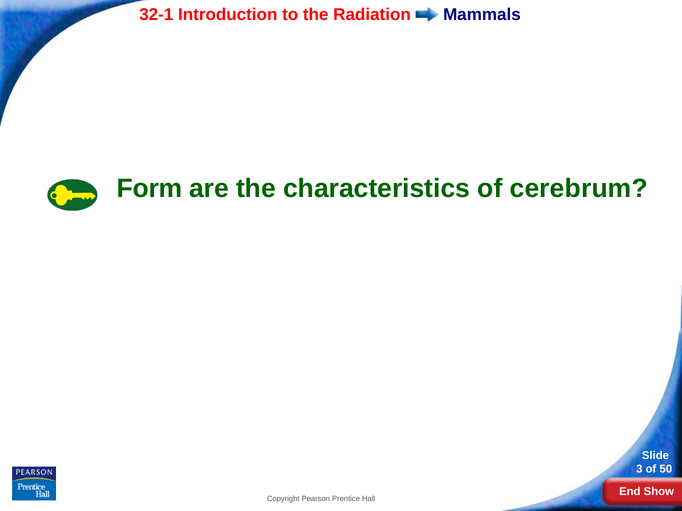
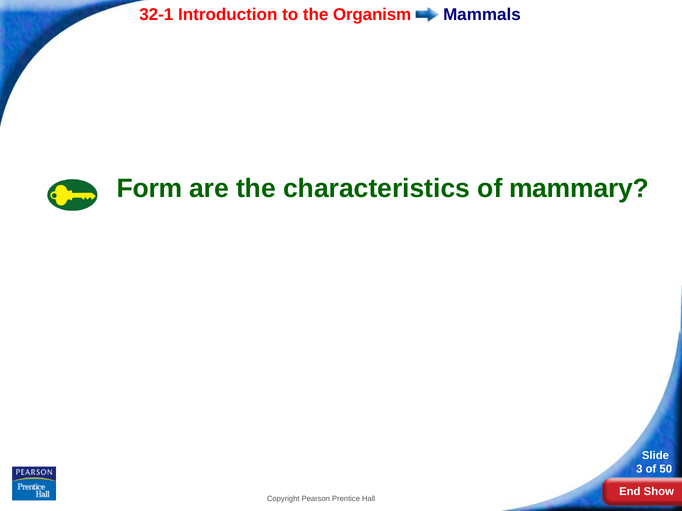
Radiation: Radiation -> Organism
cerebrum: cerebrum -> mammary
